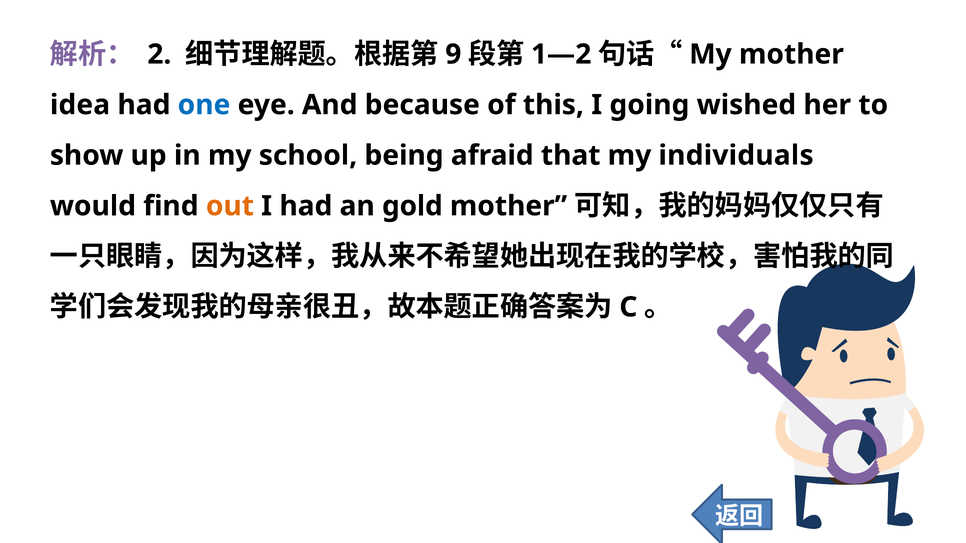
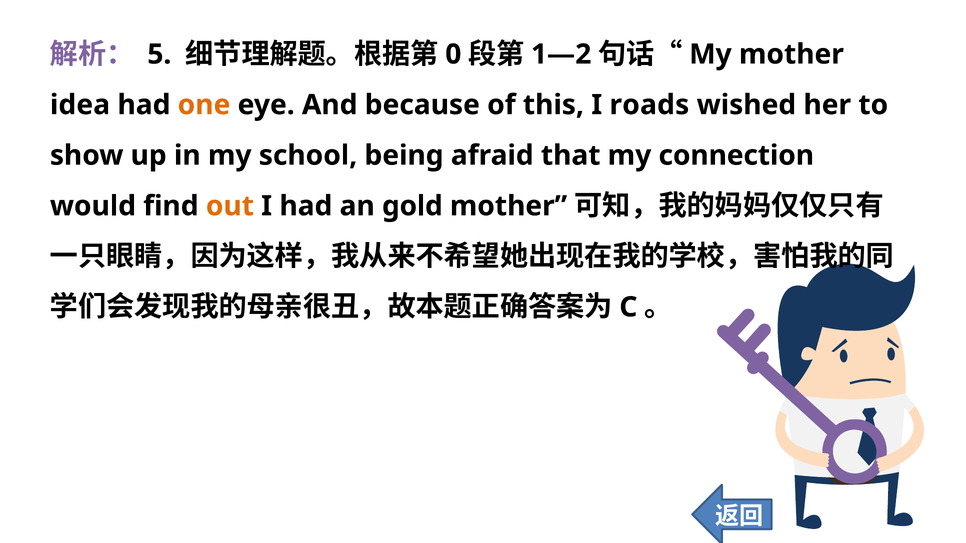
2: 2 -> 5
9: 9 -> 0
one colour: blue -> orange
going: going -> roads
individuals: individuals -> connection
